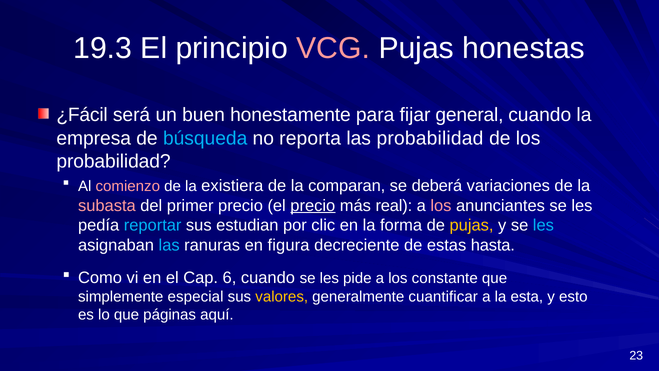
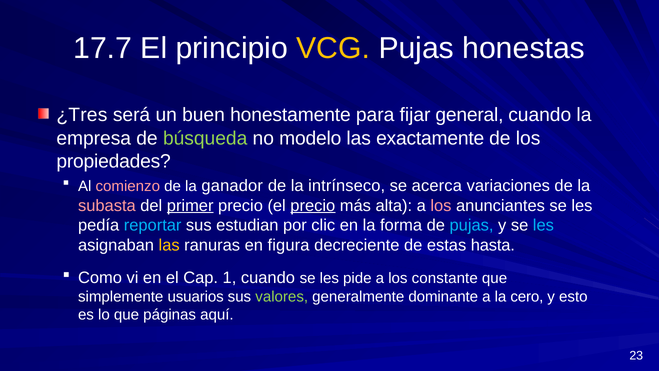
19.3: 19.3 -> 17.7
VCG colour: pink -> yellow
¿Fácil: ¿Fácil -> ¿Tres
búsqueda colour: light blue -> light green
reporta: reporta -> modelo
las probabilidad: probabilidad -> exactamente
probabilidad at (114, 161): probabilidad -> propiedades
existiera: existiera -> ganador
comparan: comparan -> intrínseco
deberá: deberá -> acerca
primer underline: none -> present
real: real -> alta
pujas at (472, 225) colour: yellow -> light blue
las at (169, 245) colour: light blue -> yellow
6: 6 -> 1
especial: especial -> usuarios
valores colour: yellow -> light green
cuantificar: cuantificar -> dominante
esta: esta -> cero
